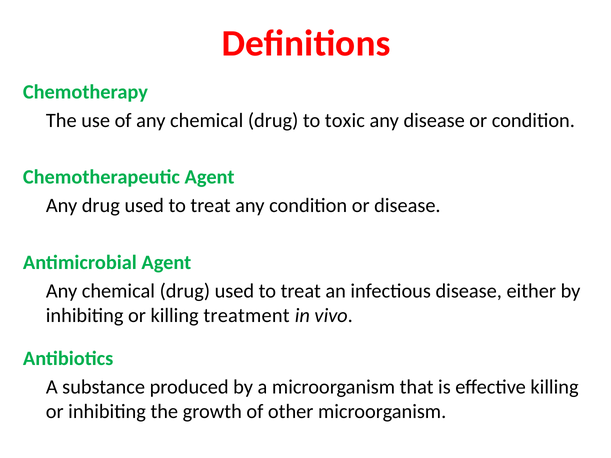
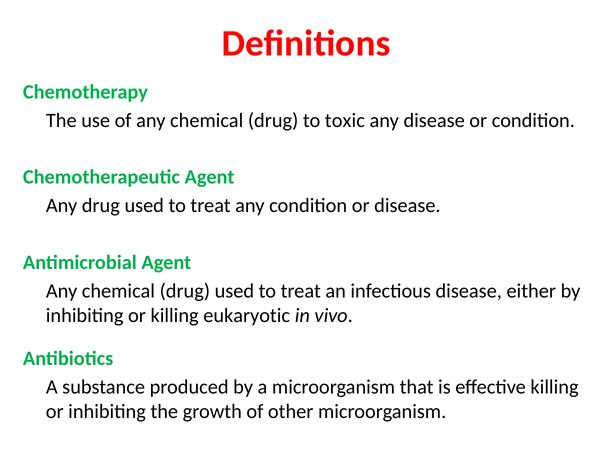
treatment: treatment -> eukaryotic
